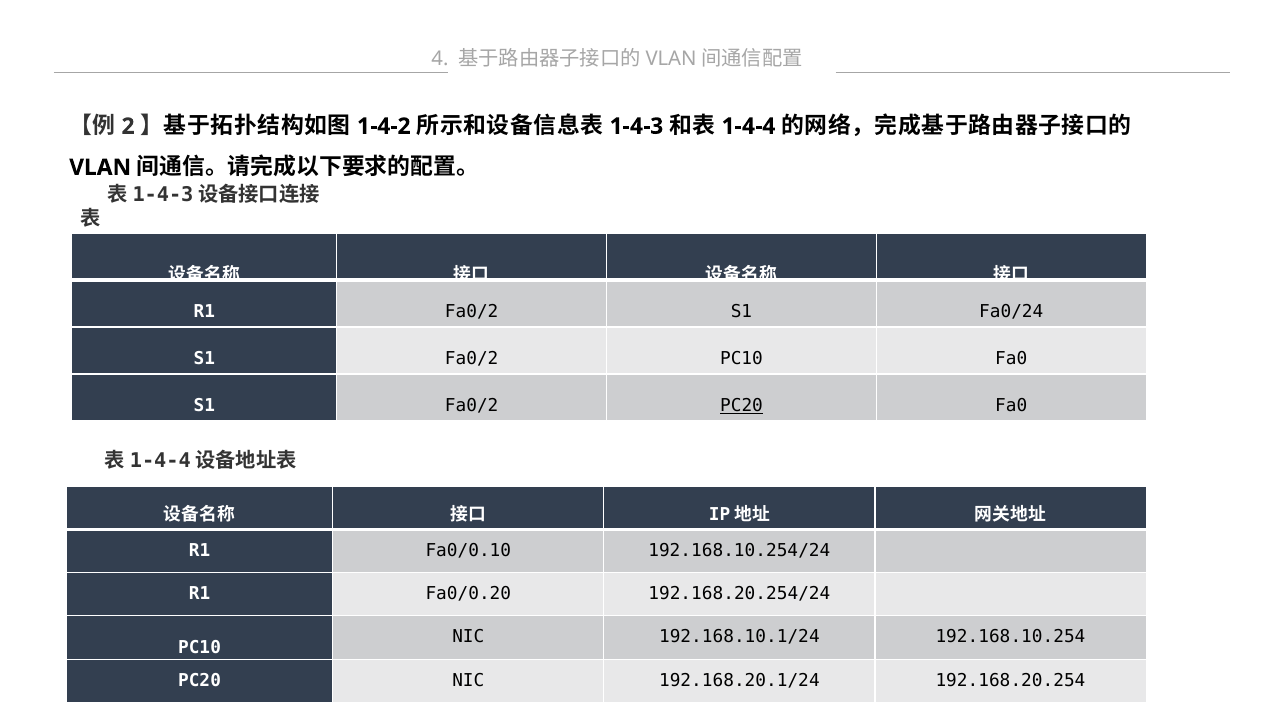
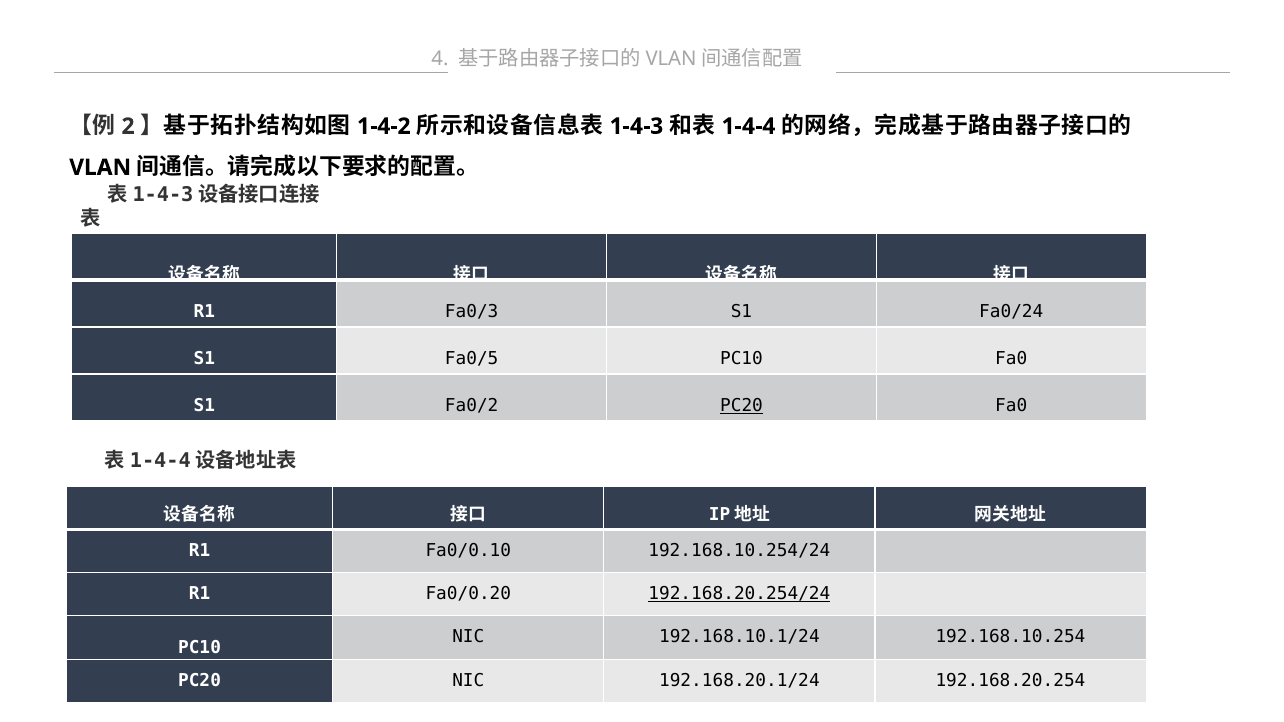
R1 Fa0/2: Fa0/2 -> Fa0/3
Fa0/2 at (472, 359): Fa0/2 -> Fa0/5
192.168.20.254/24 underline: none -> present
